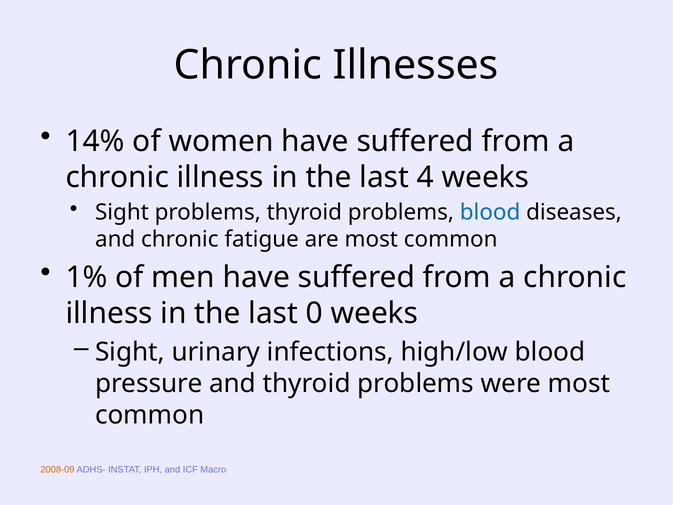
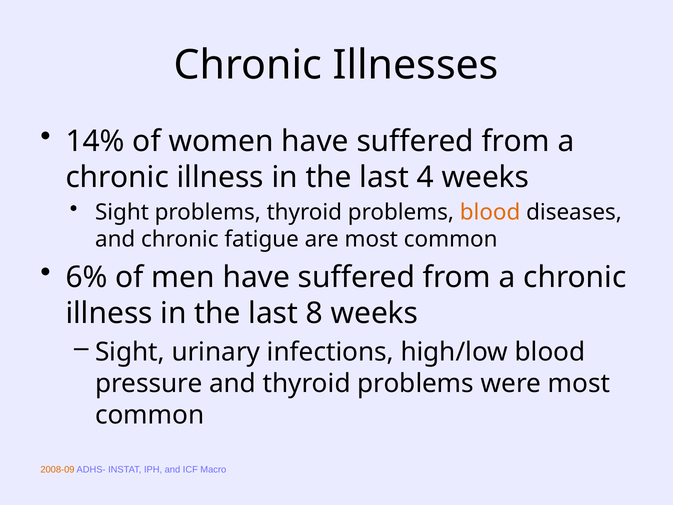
blood at (490, 212) colour: blue -> orange
1%: 1% -> 6%
0: 0 -> 8
